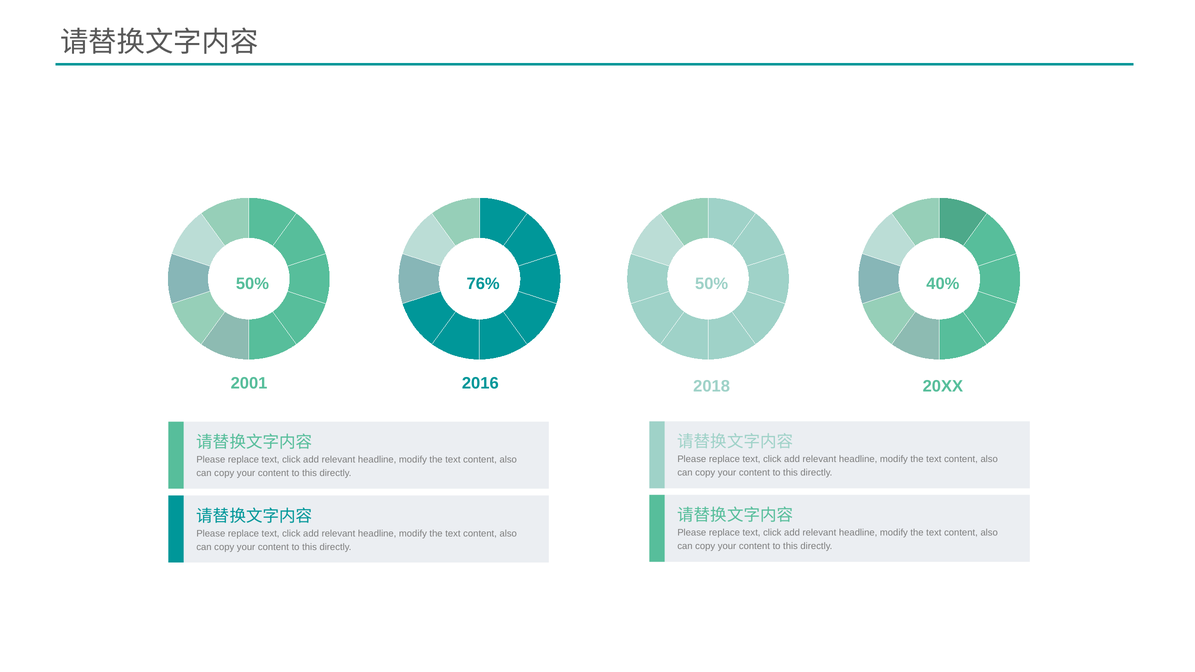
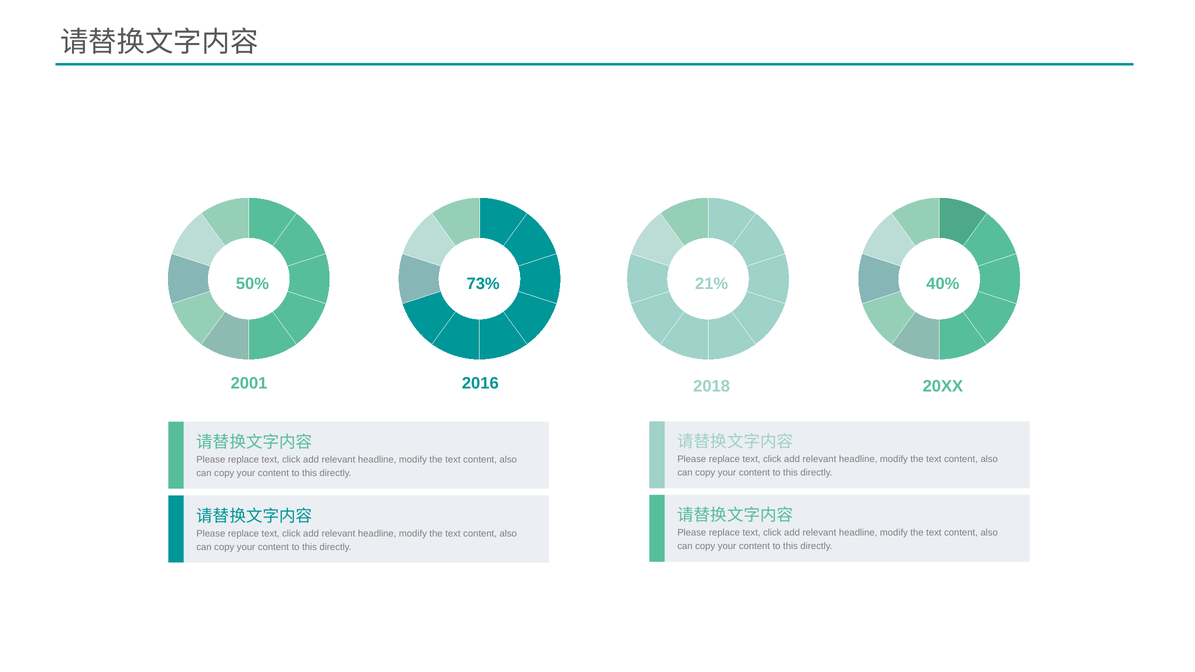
76%: 76% -> 73%
50% at (712, 284): 50% -> 21%
